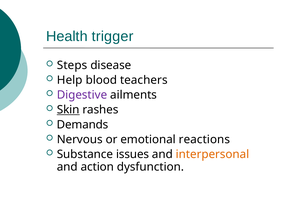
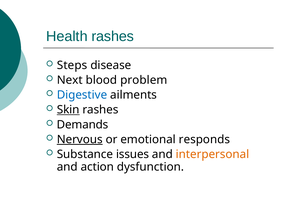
Health trigger: trigger -> rashes
Help: Help -> Next
teachers: teachers -> problem
Digestive colour: purple -> blue
Nervous underline: none -> present
reactions: reactions -> responds
